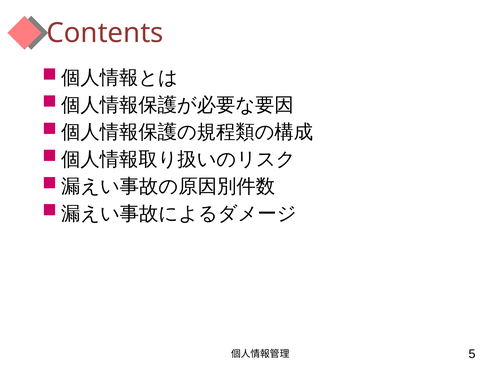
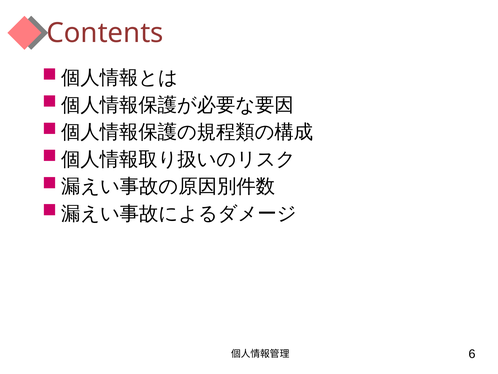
5: 5 -> 6
